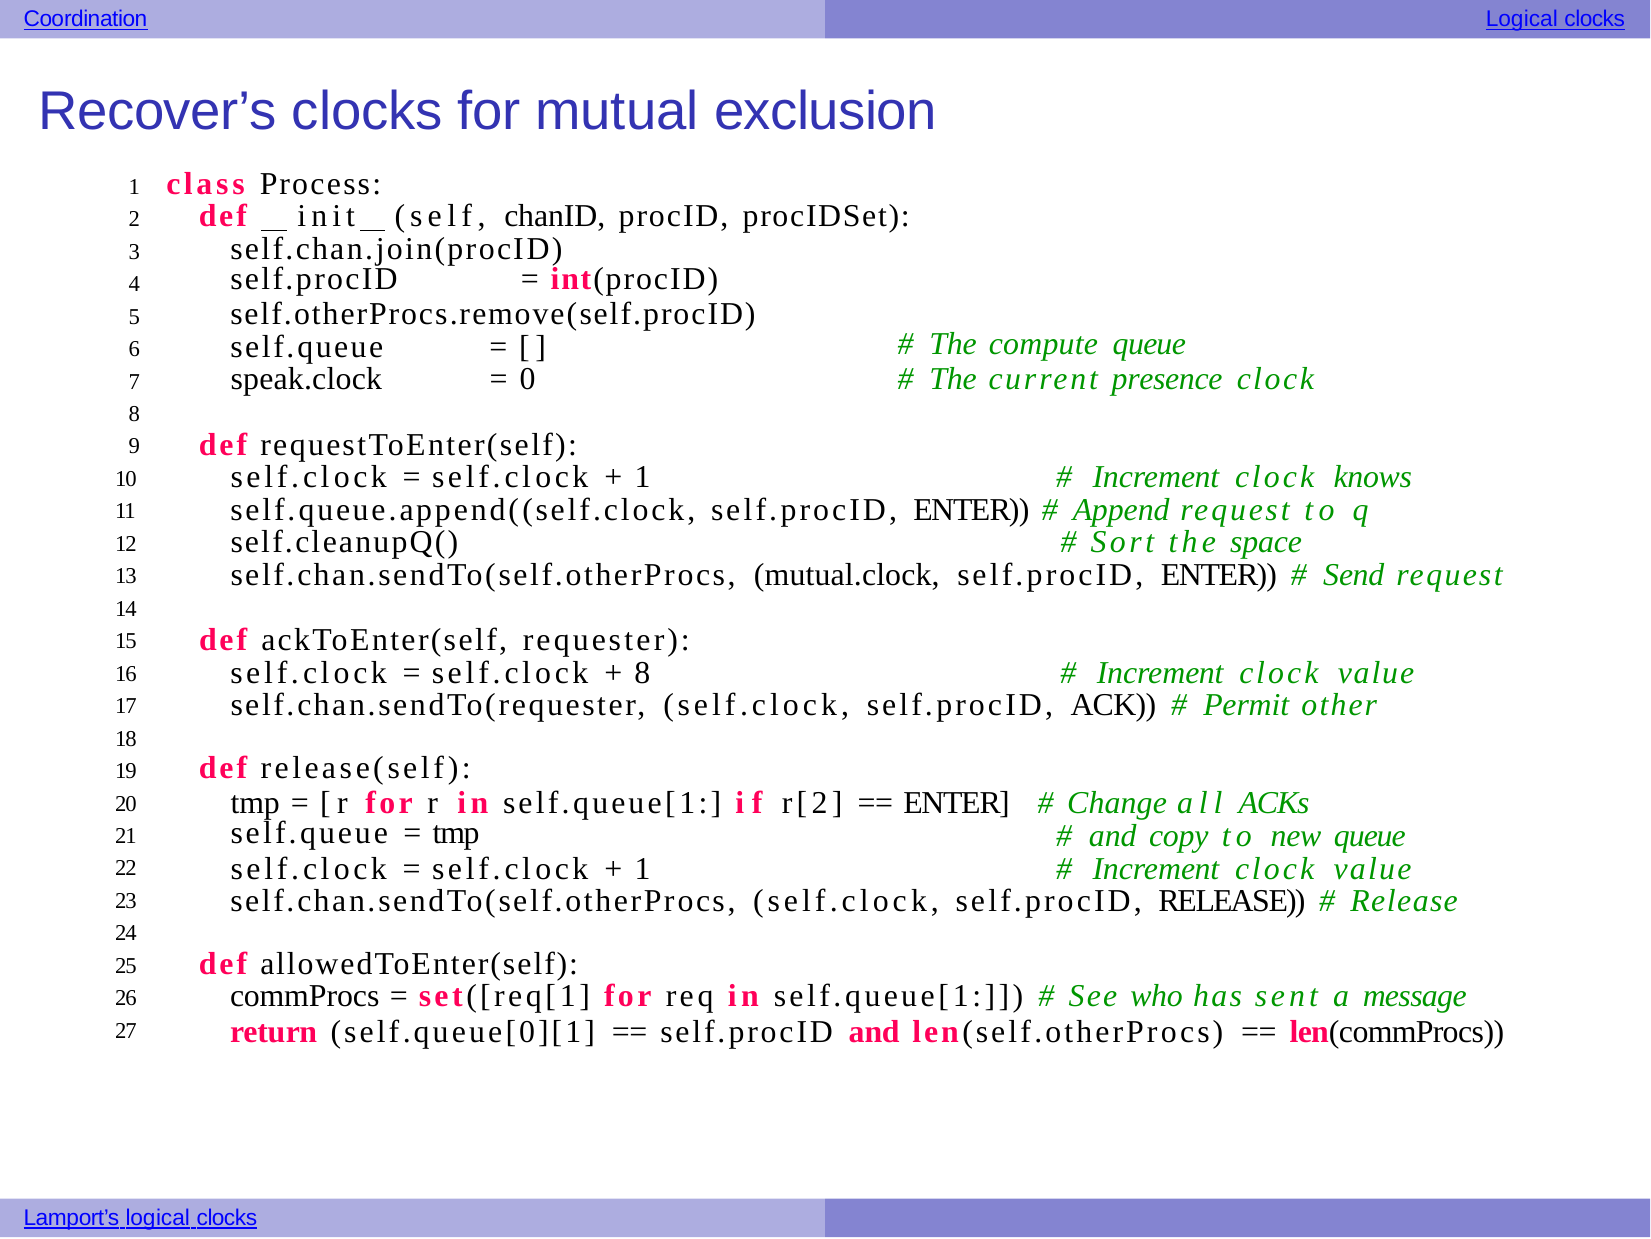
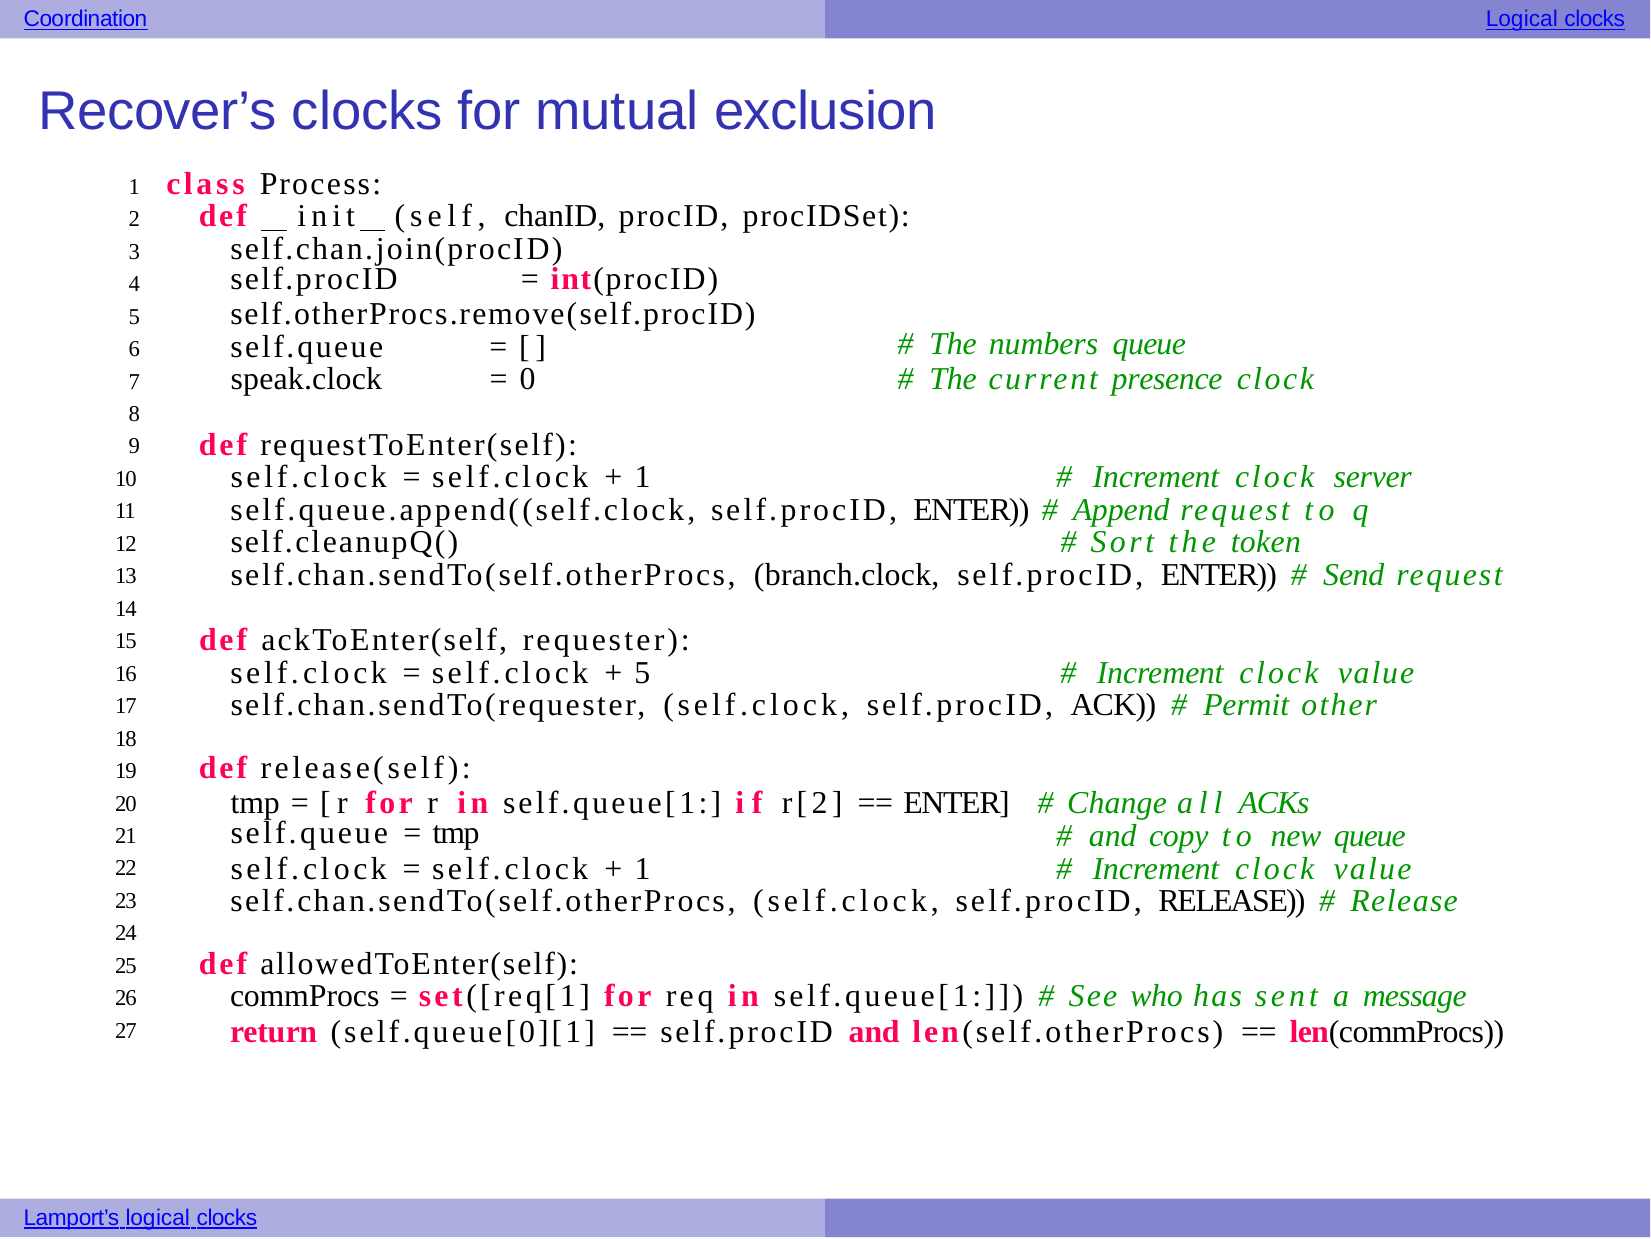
compute: compute -> numbers
knows: knows -> server
space: space -> token
mutual.clock: mutual.clock -> branch.clock
8 at (642, 673): 8 -> 5
